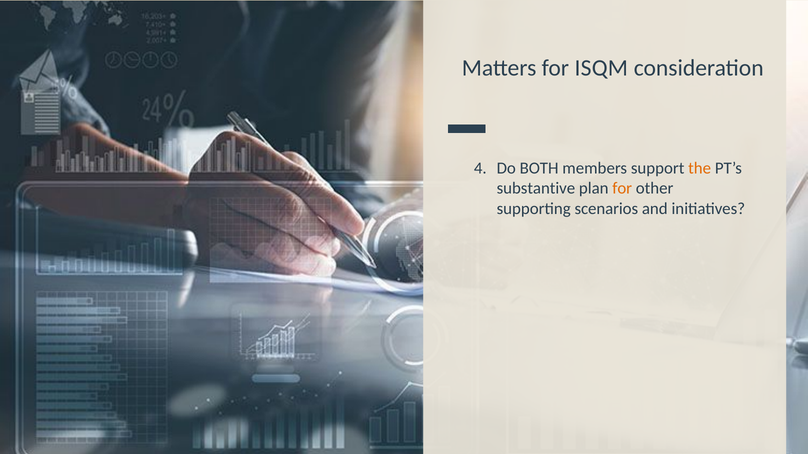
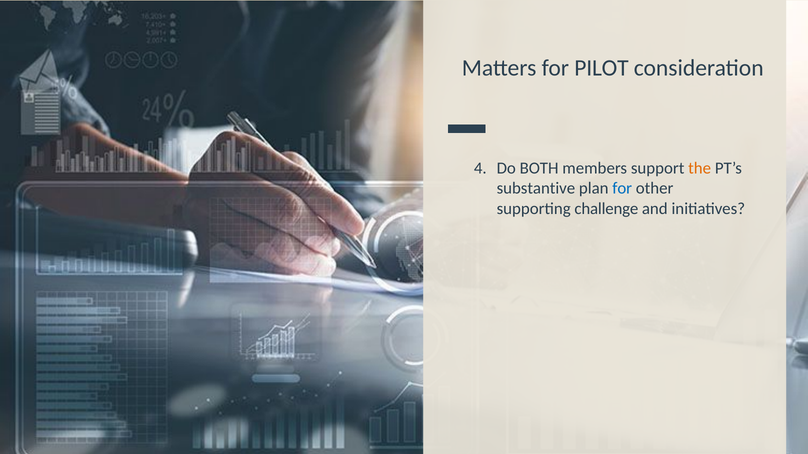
ISQM: ISQM -> PILOT
for at (622, 189) colour: orange -> blue
scenarios: scenarios -> challenge
